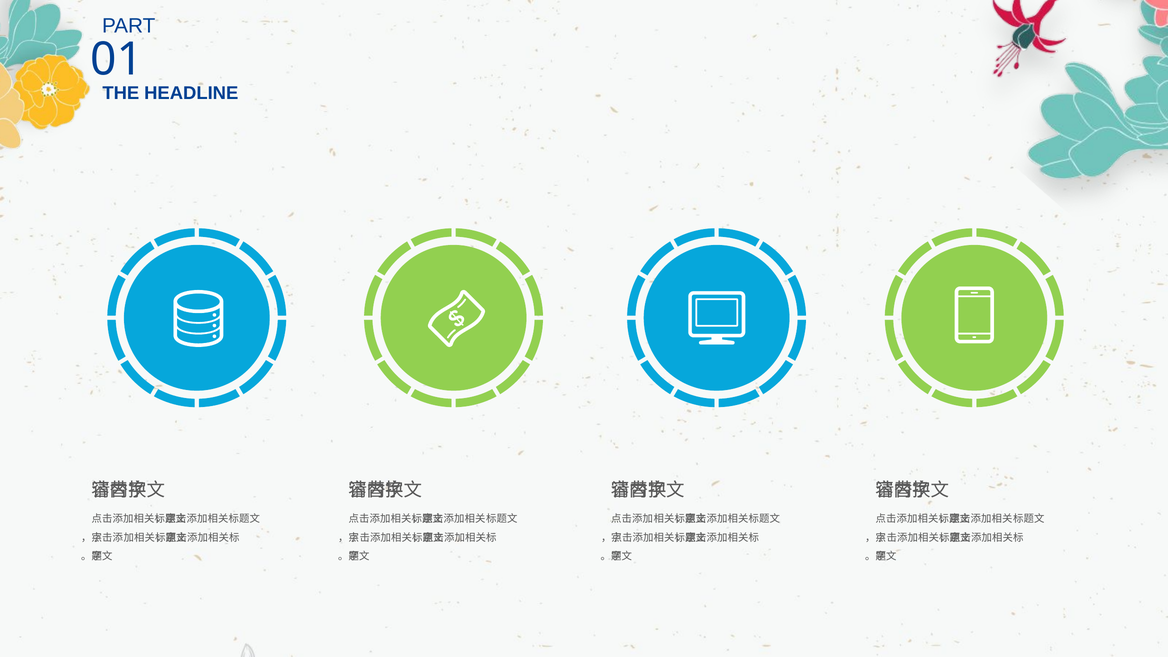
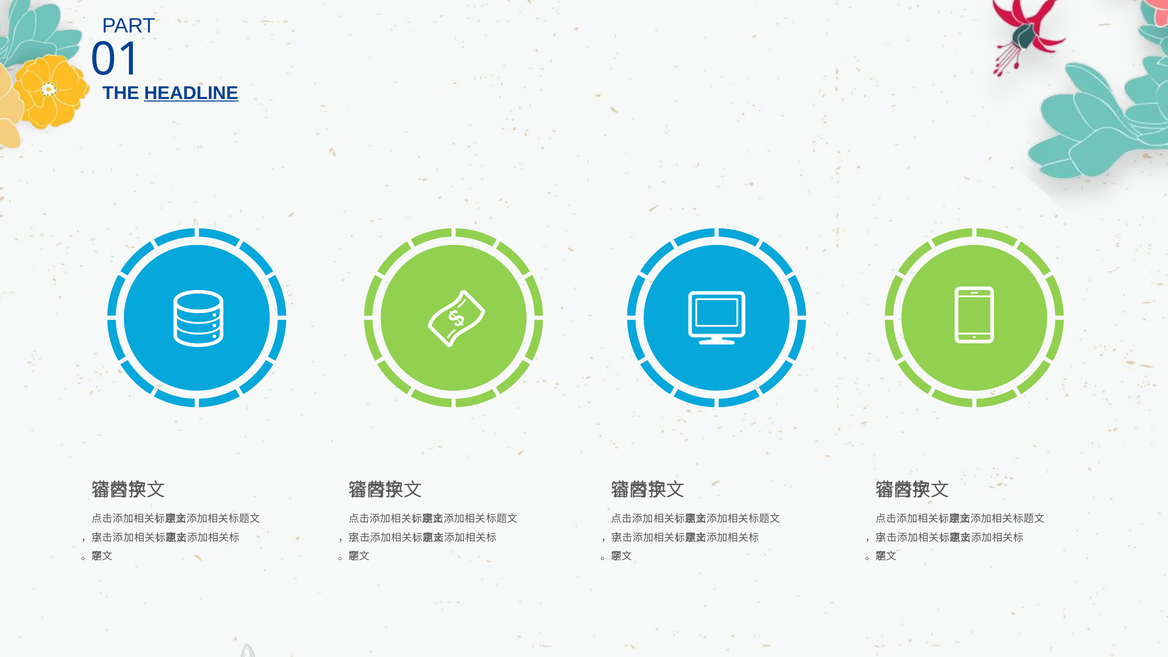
HEADLINE underline: none -> present
